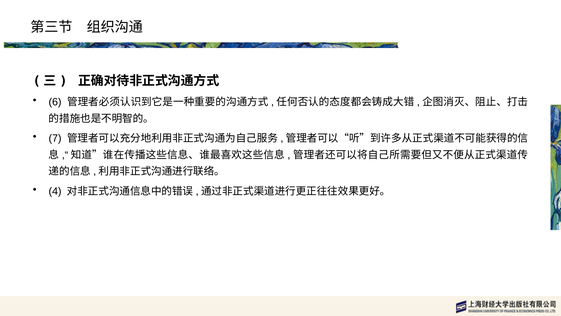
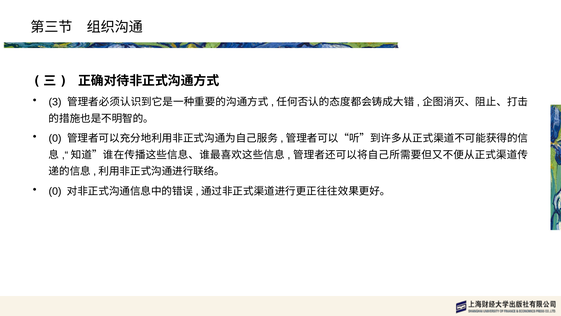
6: 6 -> 3
7 at (55, 138): 7 -> 0
4 at (55, 191): 4 -> 0
